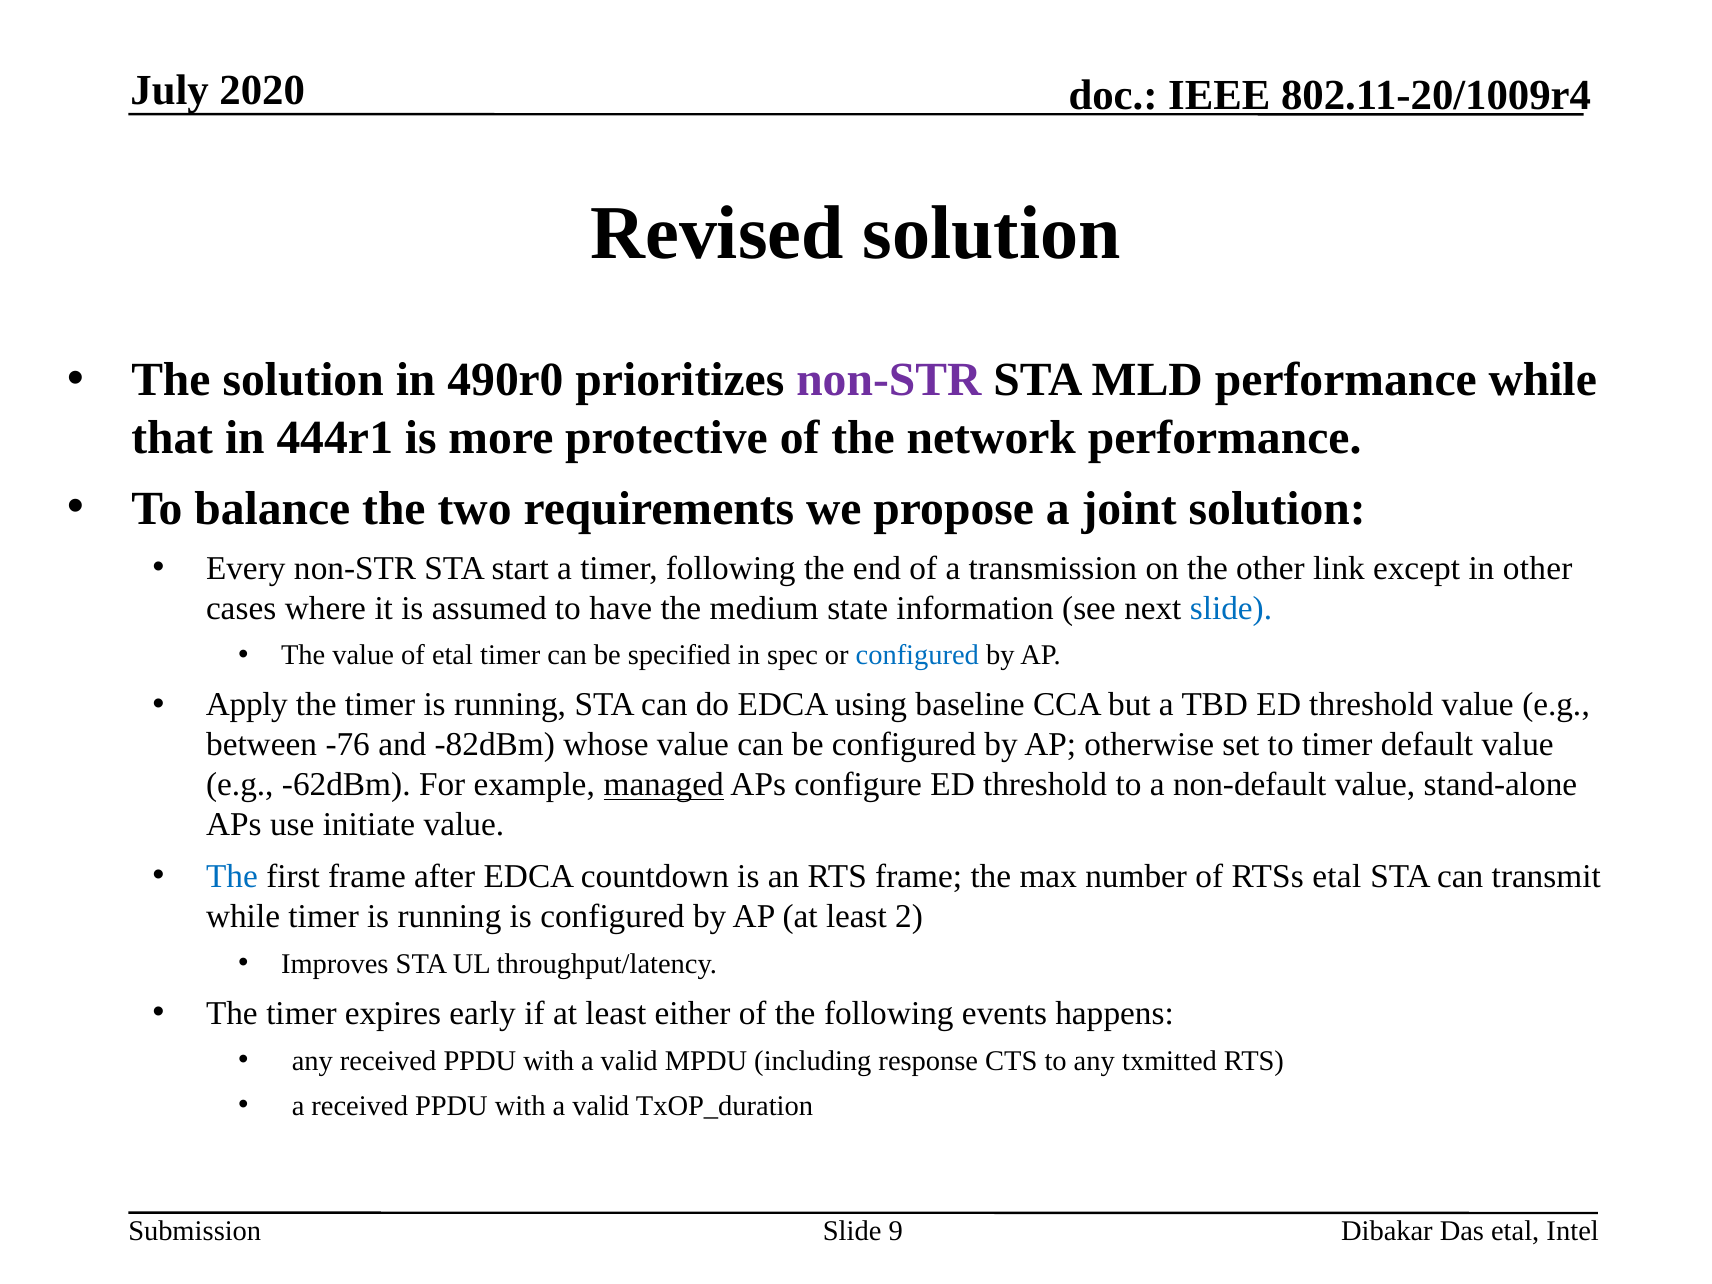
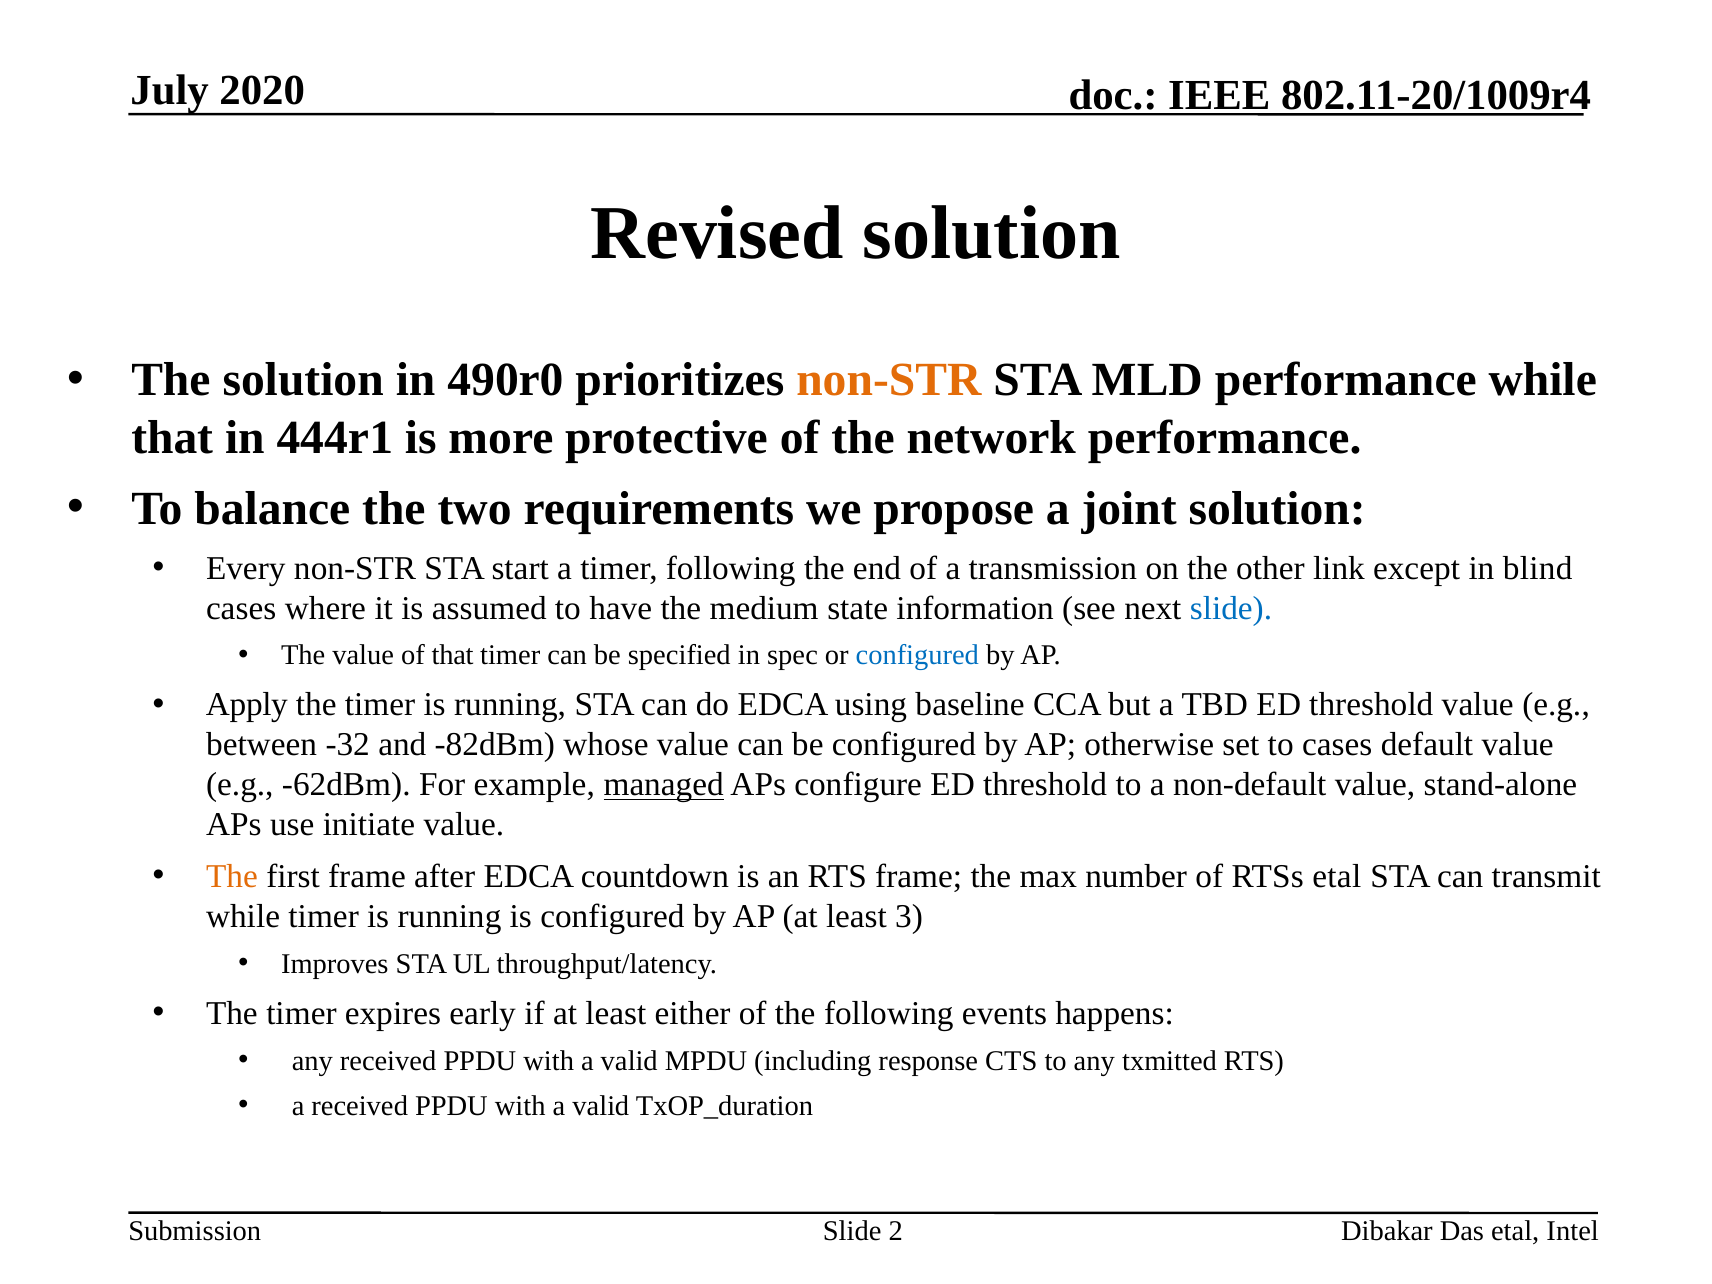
non-STR at (889, 380) colour: purple -> orange
in other: other -> blind
of etal: etal -> that
-76: -76 -> -32
to timer: timer -> cases
The at (232, 877) colour: blue -> orange
2: 2 -> 3
9: 9 -> 2
